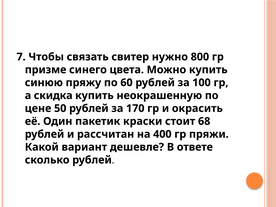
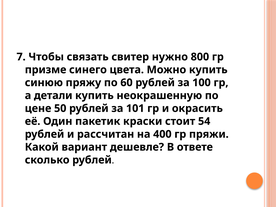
скидка: скидка -> детали
170: 170 -> 101
68: 68 -> 54
